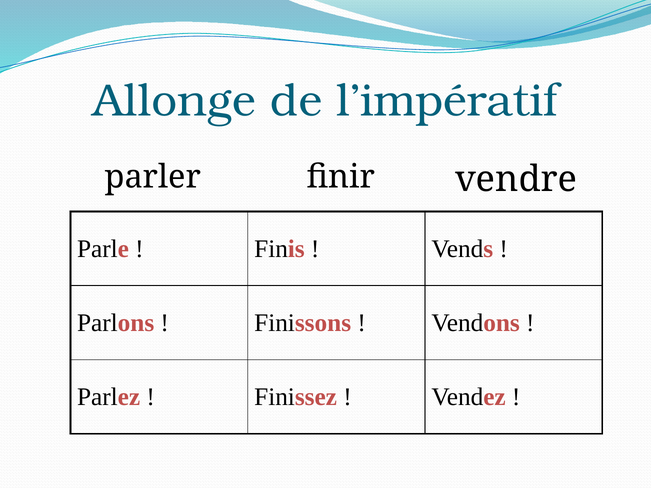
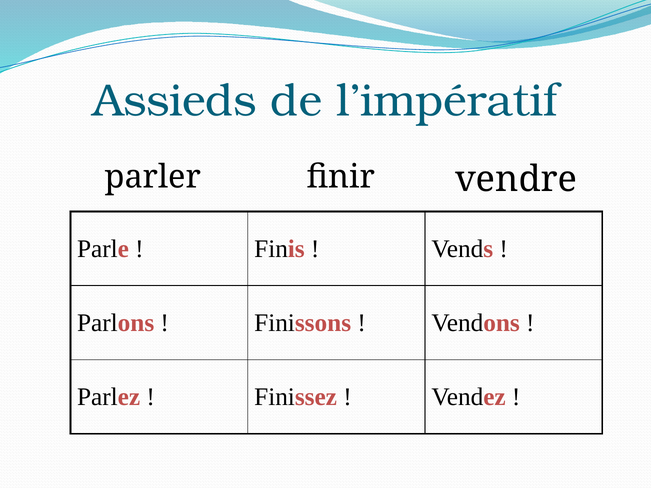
Allonge: Allonge -> Assieds
